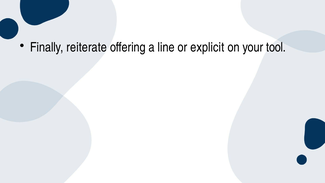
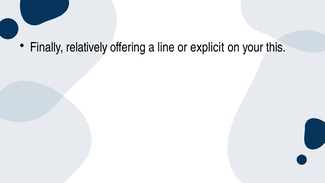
reiterate: reiterate -> relatively
tool: tool -> this
